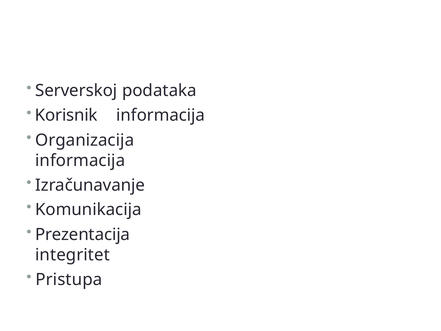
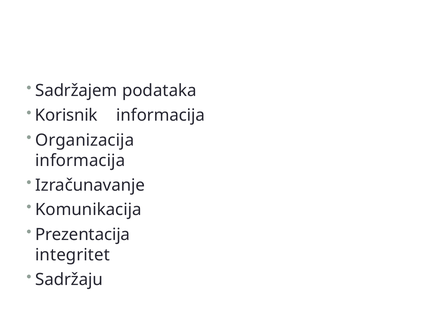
Serverskoj: Serverskoj -> Sadržajem
Pristupa: Pristupa -> Sadržaju
